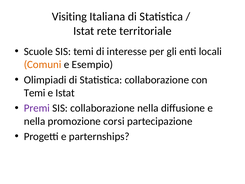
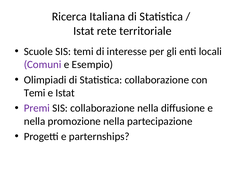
Visiting: Visiting -> Ricerca
Comuni colour: orange -> purple
promozione corsi: corsi -> nella
